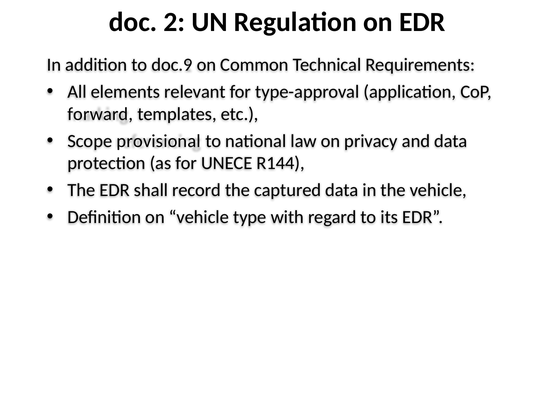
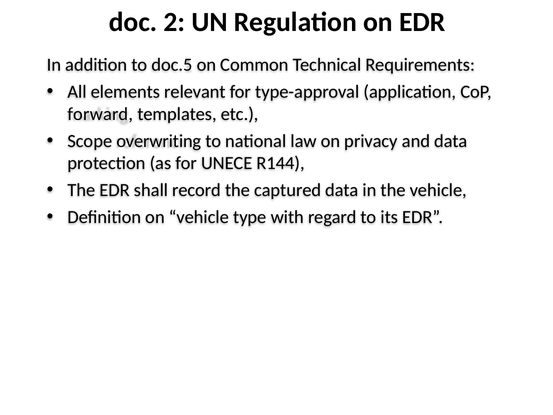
doc.9: doc.9 -> doc.5
provisional: provisional -> overwriting
